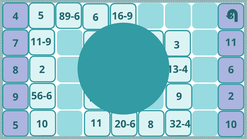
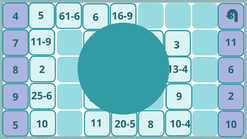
89-6: 89-6 -> 61-6
56-6: 56-6 -> 25-6
32-4: 32-4 -> 10-4
20-6: 20-6 -> 20-5
